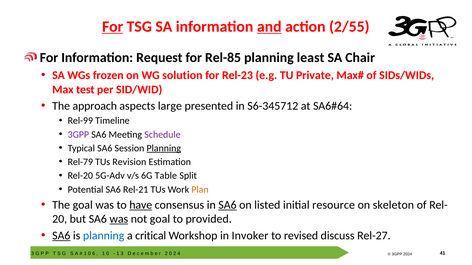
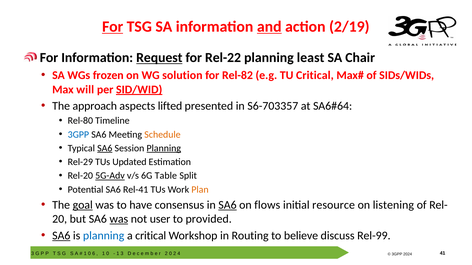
2/55: 2/55 -> 2/19
Request underline: none -> present
Rel-85: Rel-85 -> Rel-22
Rel-23: Rel-23 -> Rel-82
TU Private: Private -> Critical
test: test -> will
SID/WID underline: none -> present
large: large -> lifted
S6-345712: S6-345712 -> S6-703357
Rel-99: Rel-99 -> Rel-80
3GPP at (78, 135) colour: purple -> blue
Schedule colour: purple -> orange
SA6 at (105, 148) underline: none -> present
Rel-79: Rel-79 -> Rel-29
Revision: Revision -> Updated
5G-Adv underline: none -> present
Rel-21: Rel-21 -> Rel-41
goal at (83, 205) underline: none -> present
have underline: present -> none
listed: listed -> flows
skeleton: skeleton -> listening
not goal: goal -> user
Invoker: Invoker -> Routing
revised: revised -> believe
Rel-27: Rel-27 -> Rel-99
